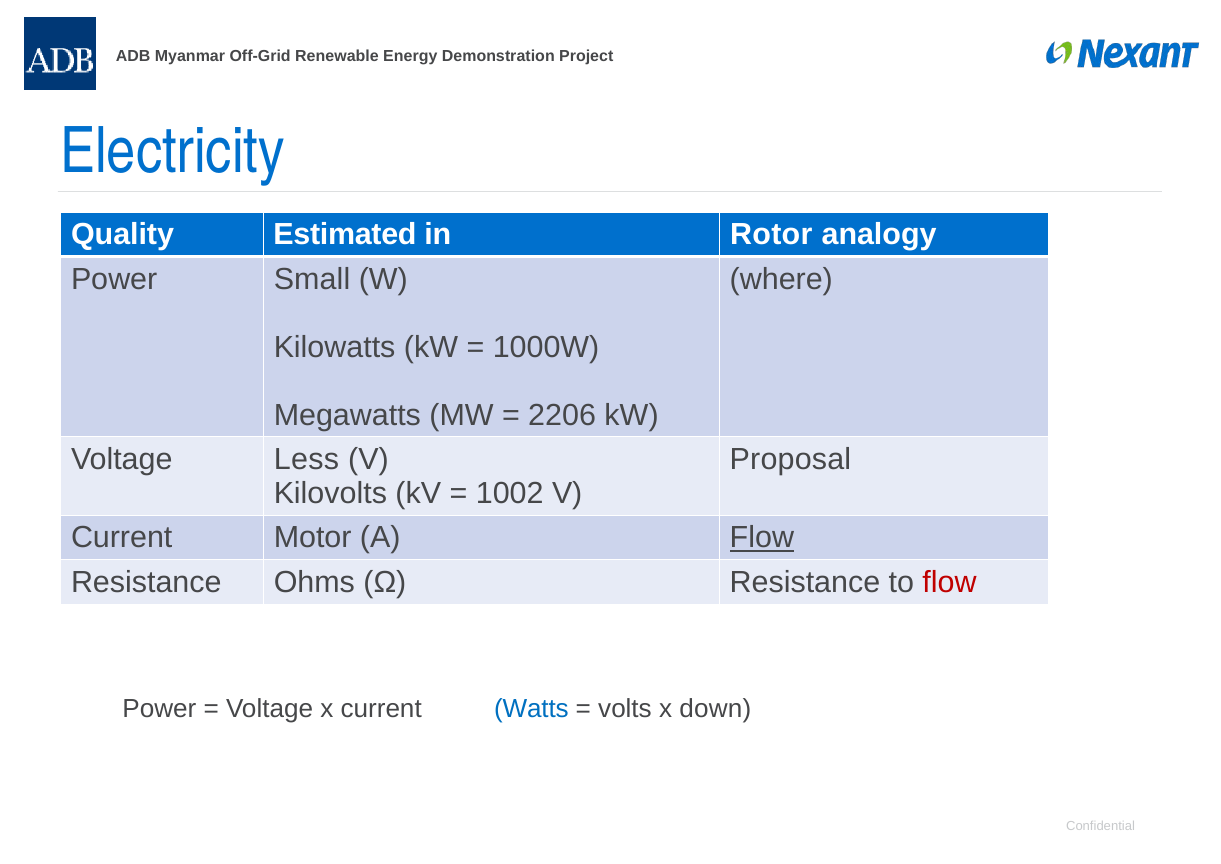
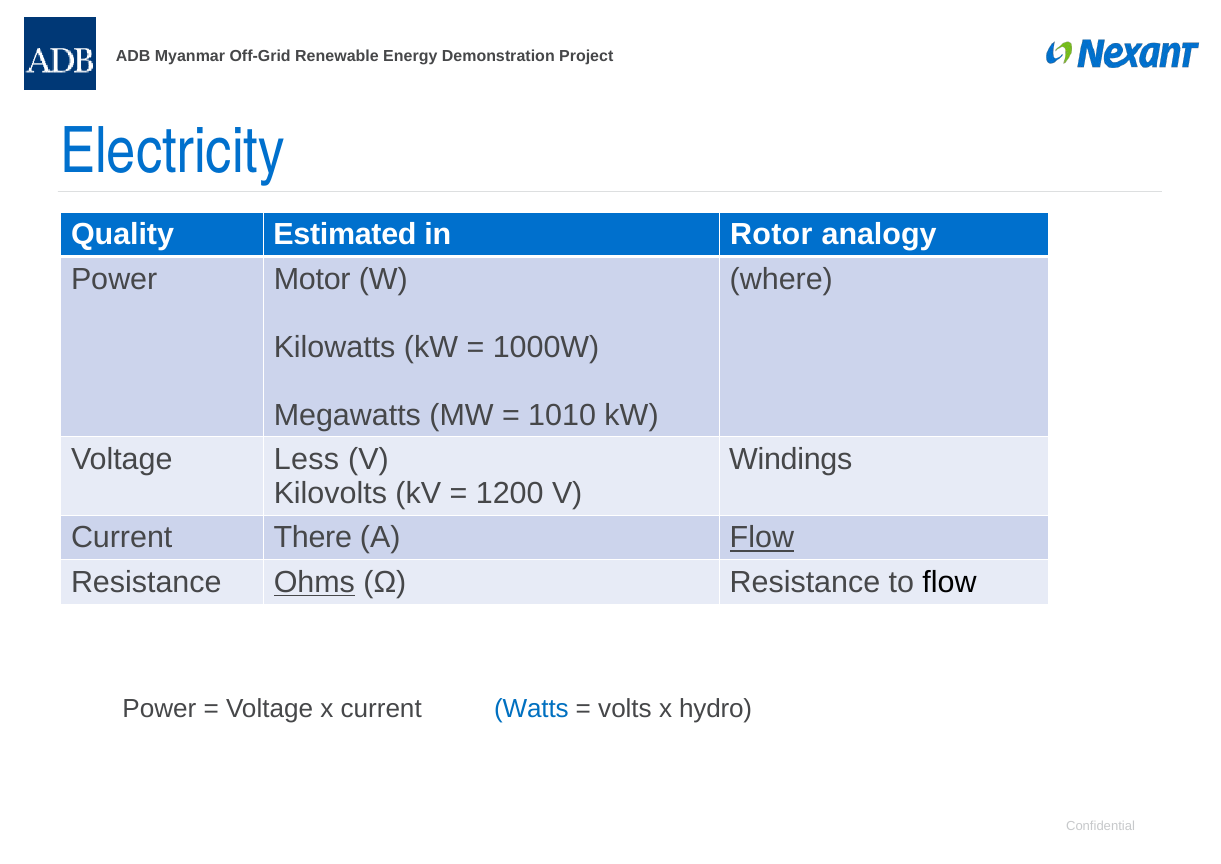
Small: Small -> Motor
2206: 2206 -> 1010
Proposal: Proposal -> Windings
1002: 1002 -> 1200
Motor: Motor -> There
Ohms underline: none -> present
flow at (950, 582) colour: red -> black
down: down -> hydro
